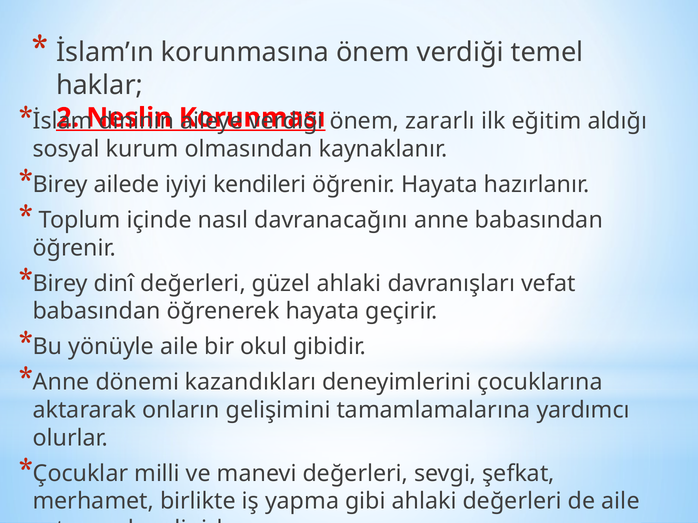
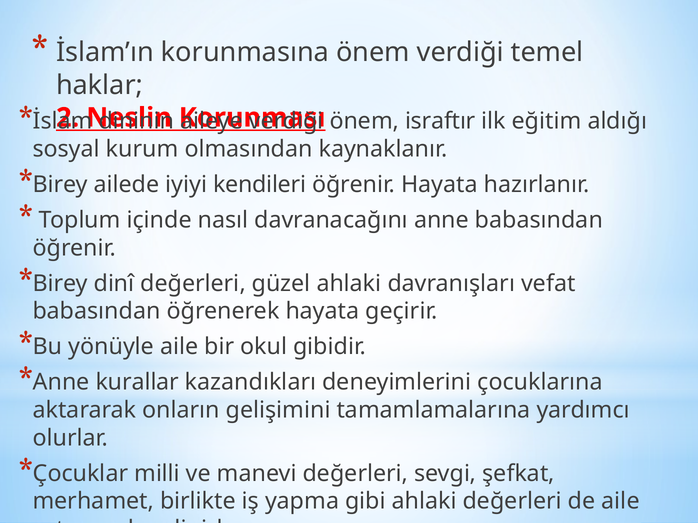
zararlı: zararlı -> israftır
dönemi: dönemi -> kurallar
